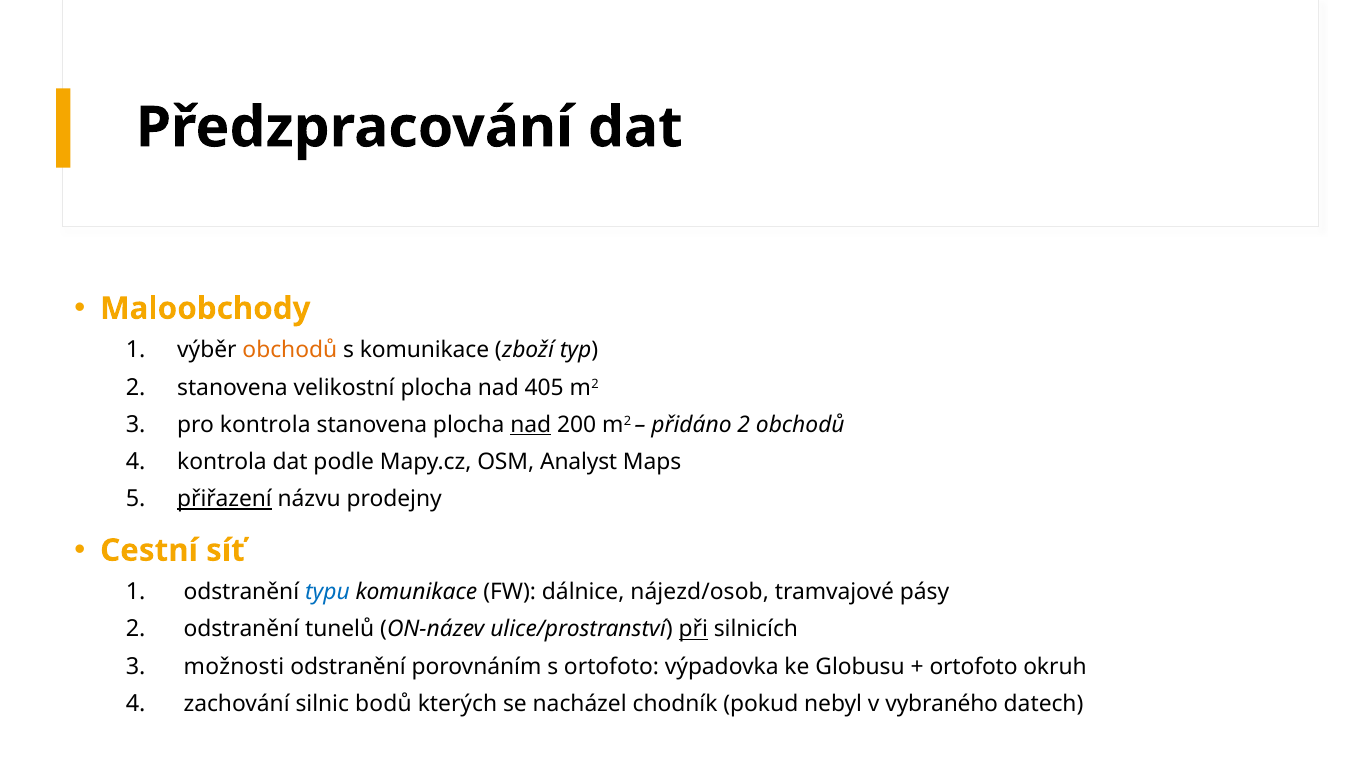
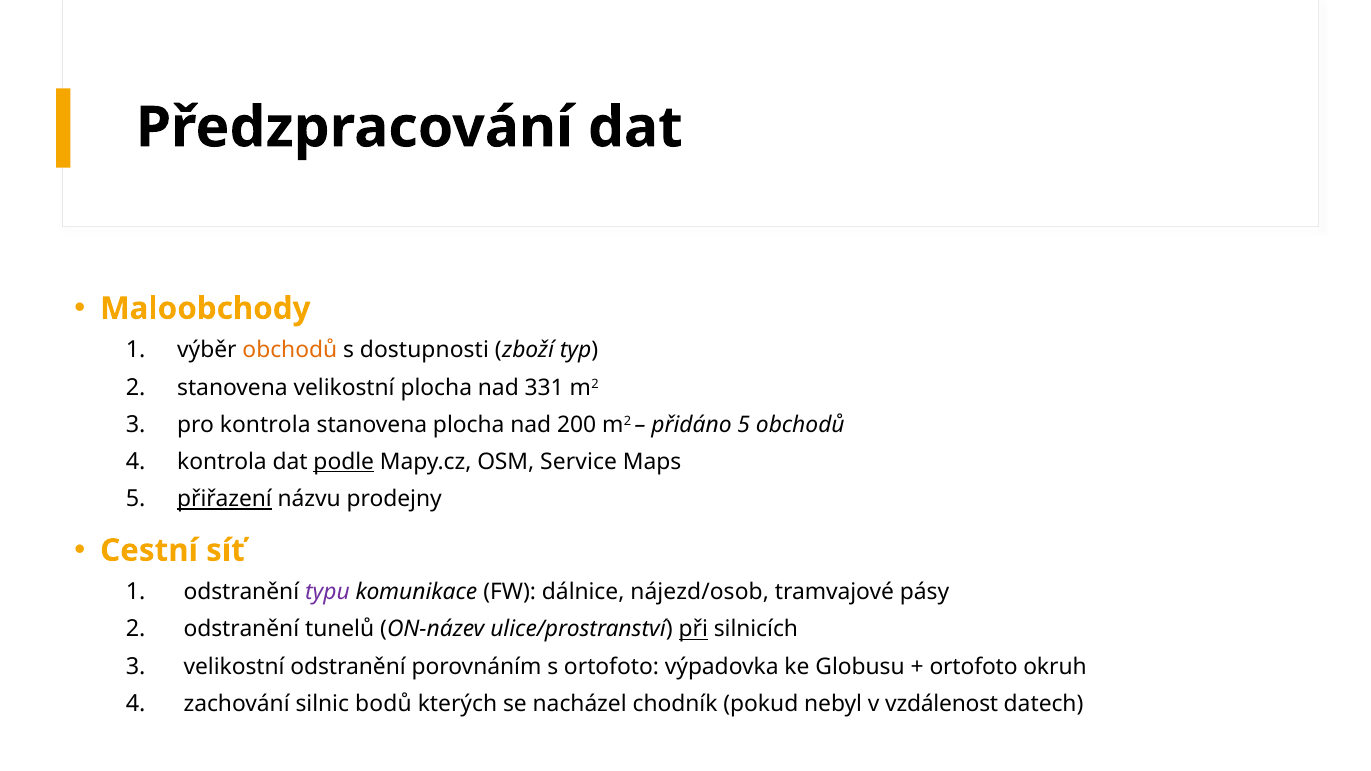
s komunikace: komunikace -> dostupnosti
405: 405 -> 331
nad at (531, 425) underline: present -> none
přidáno 2: 2 -> 5
podle underline: none -> present
Analyst: Analyst -> Service
typu colour: blue -> purple
možnosti at (234, 667): možnosti -> velikostní
vybraného: vybraného -> vzdálenost
